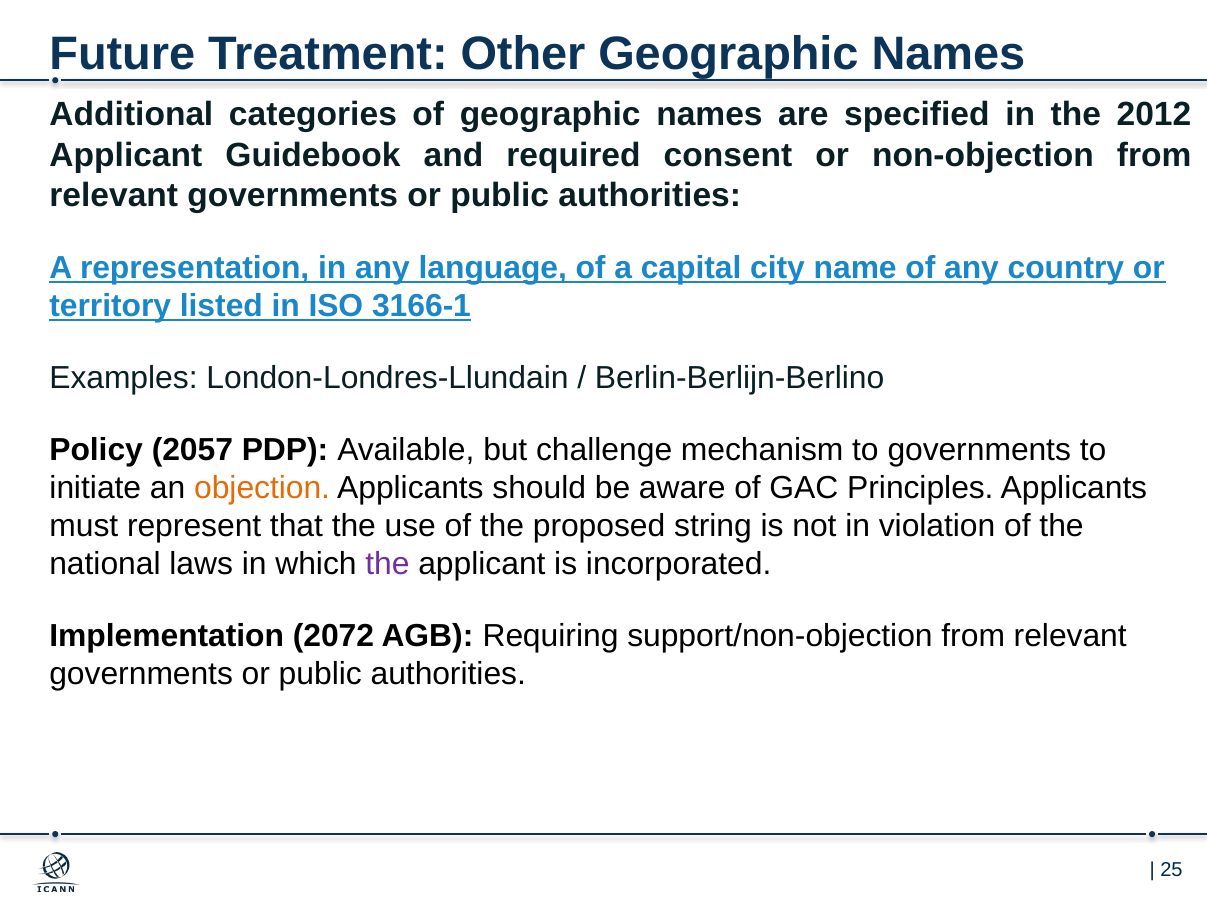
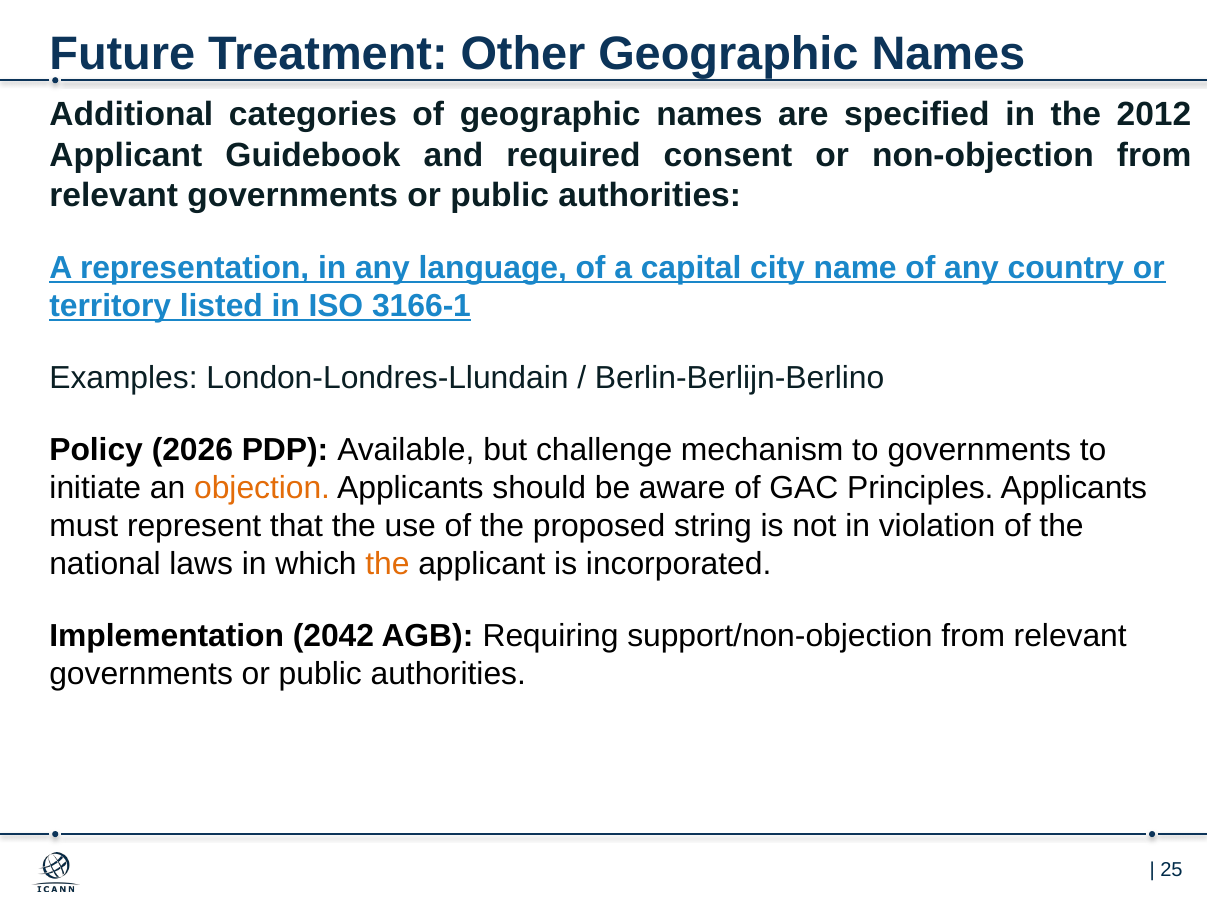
2057: 2057 -> 2026
the at (387, 564) colour: purple -> orange
2072: 2072 -> 2042
